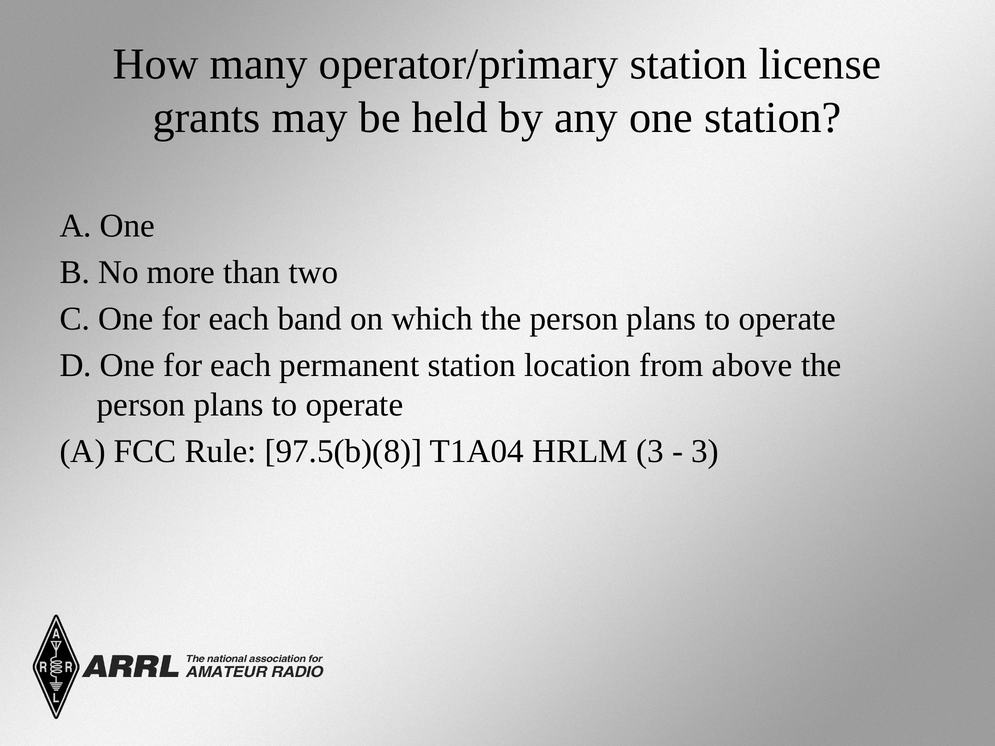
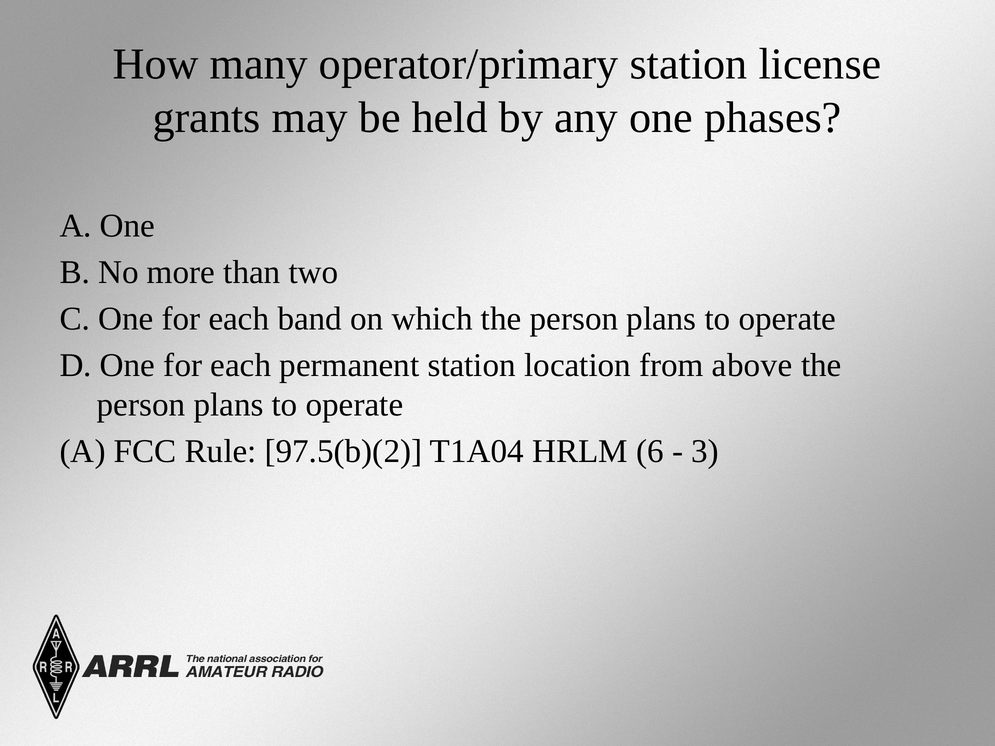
one station: station -> phases
97.5(b)(8: 97.5(b)(8 -> 97.5(b)(2
HRLM 3: 3 -> 6
